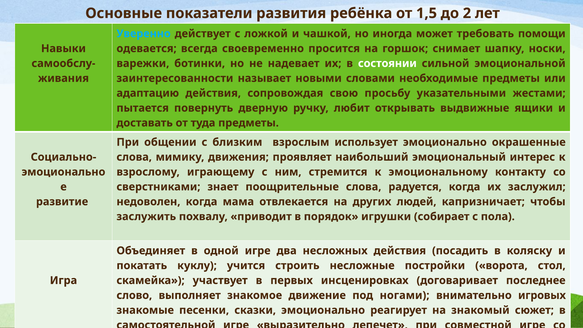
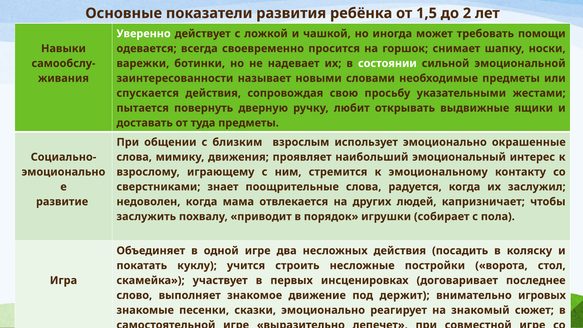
Уверенно colour: light blue -> white
адаптацию: адаптацию -> спускается
ногами: ногами -> держит
